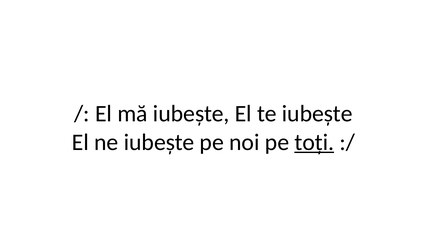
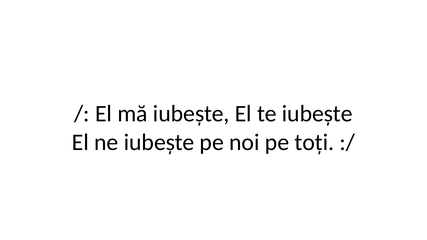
toți underline: present -> none
